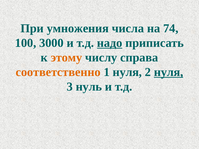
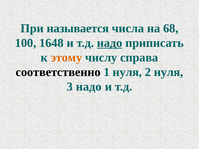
умножения: умножения -> называется
74: 74 -> 68
3000: 3000 -> 1648
соответственно colour: orange -> black
нуля at (169, 72) underline: present -> none
3 нуль: нуль -> надо
